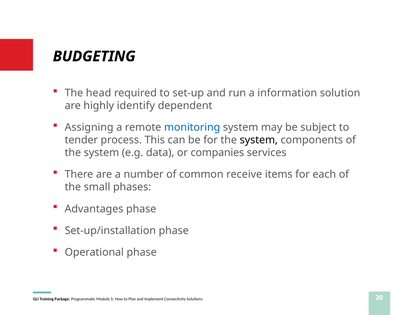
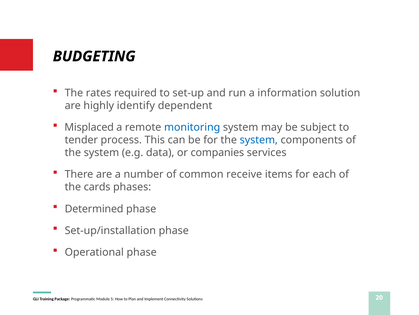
head: head -> rates
Assigning: Assigning -> Misplaced
system at (259, 140) colour: black -> blue
small: small -> cards
Advantages: Advantages -> Determined
